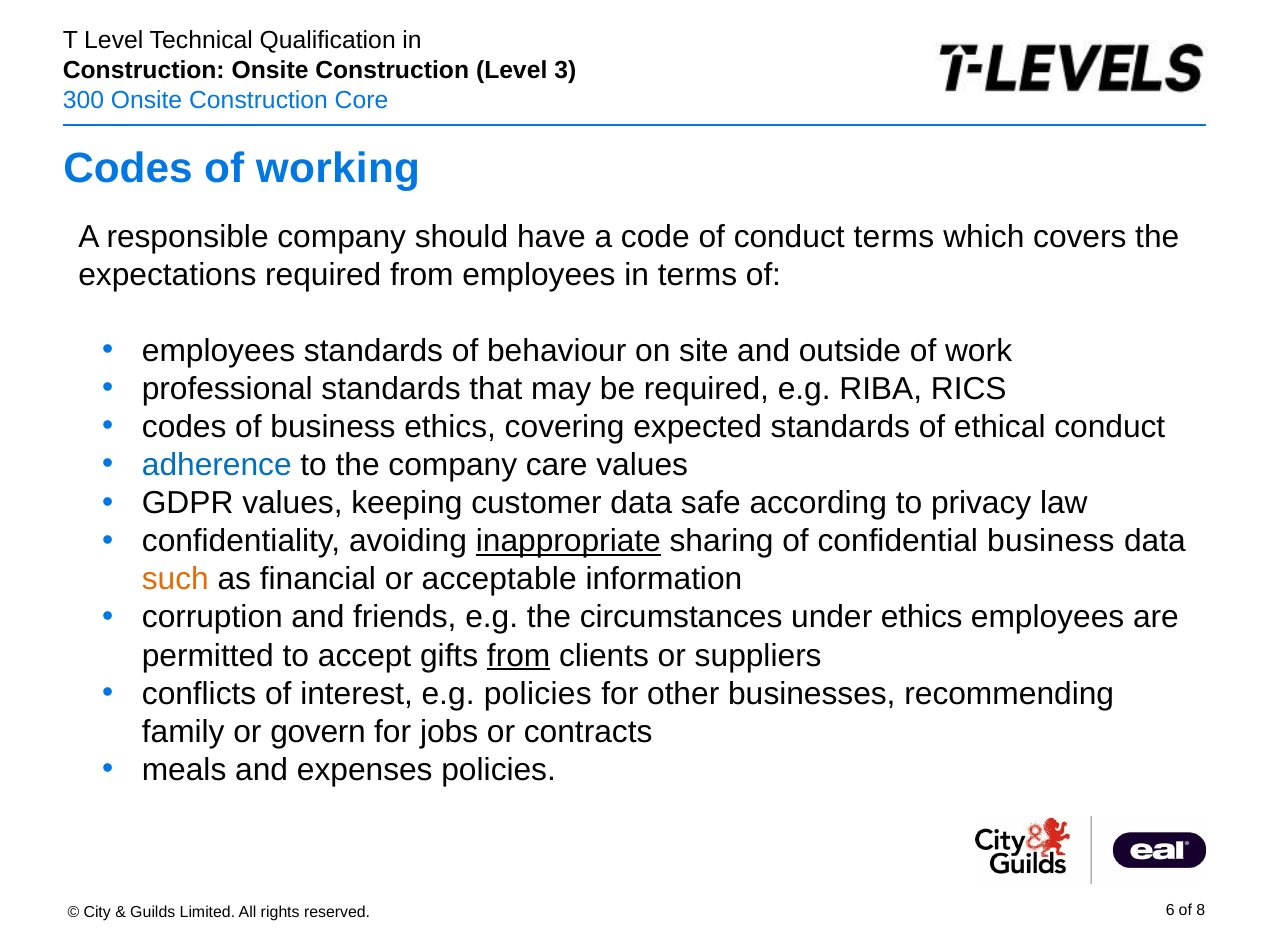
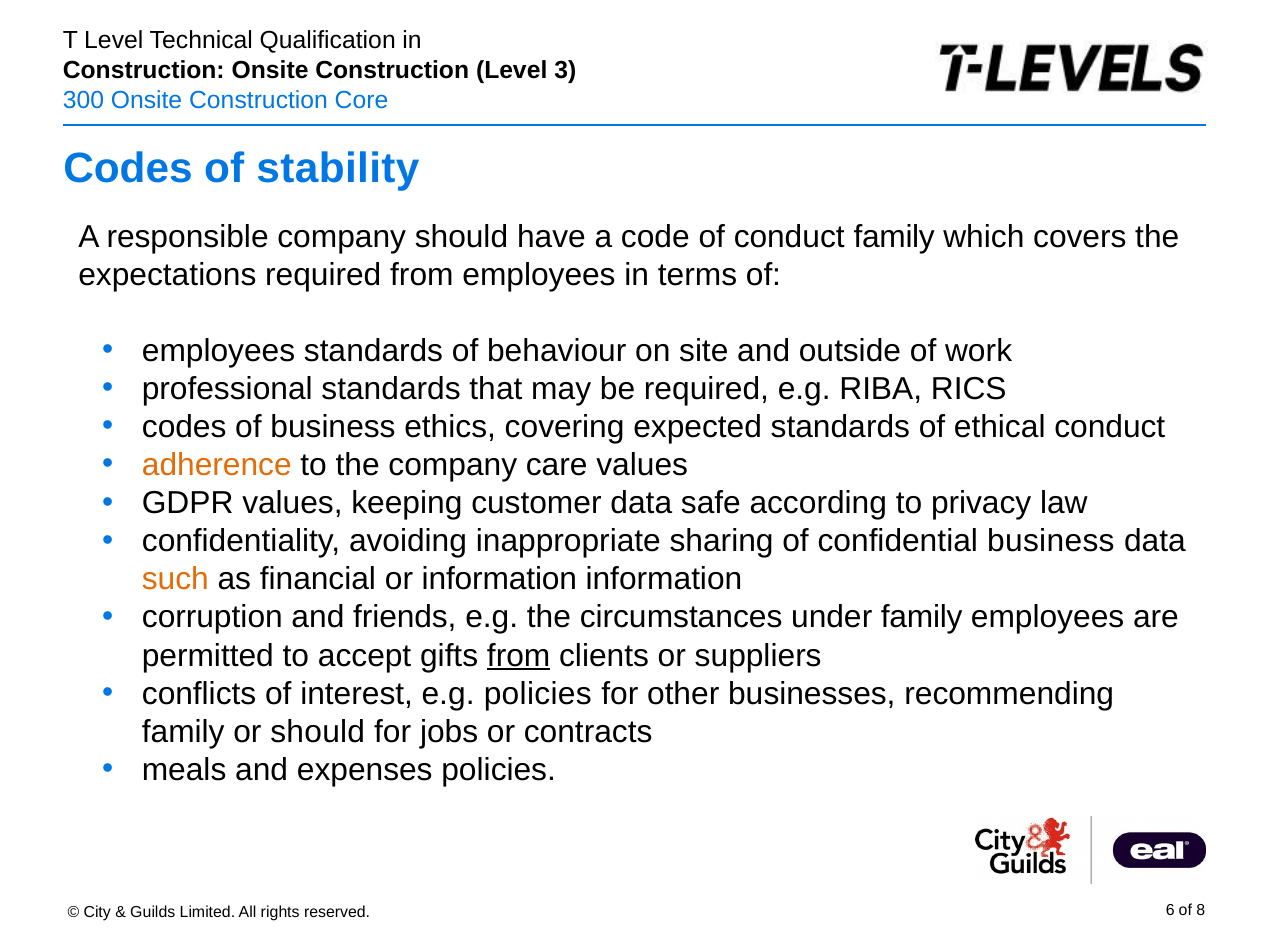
working: working -> stability
conduct terms: terms -> family
adherence colour: blue -> orange
inappropriate underline: present -> none
or acceptable: acceptable -> information
under ethics: ethics -> family
or govern: govern -> should
